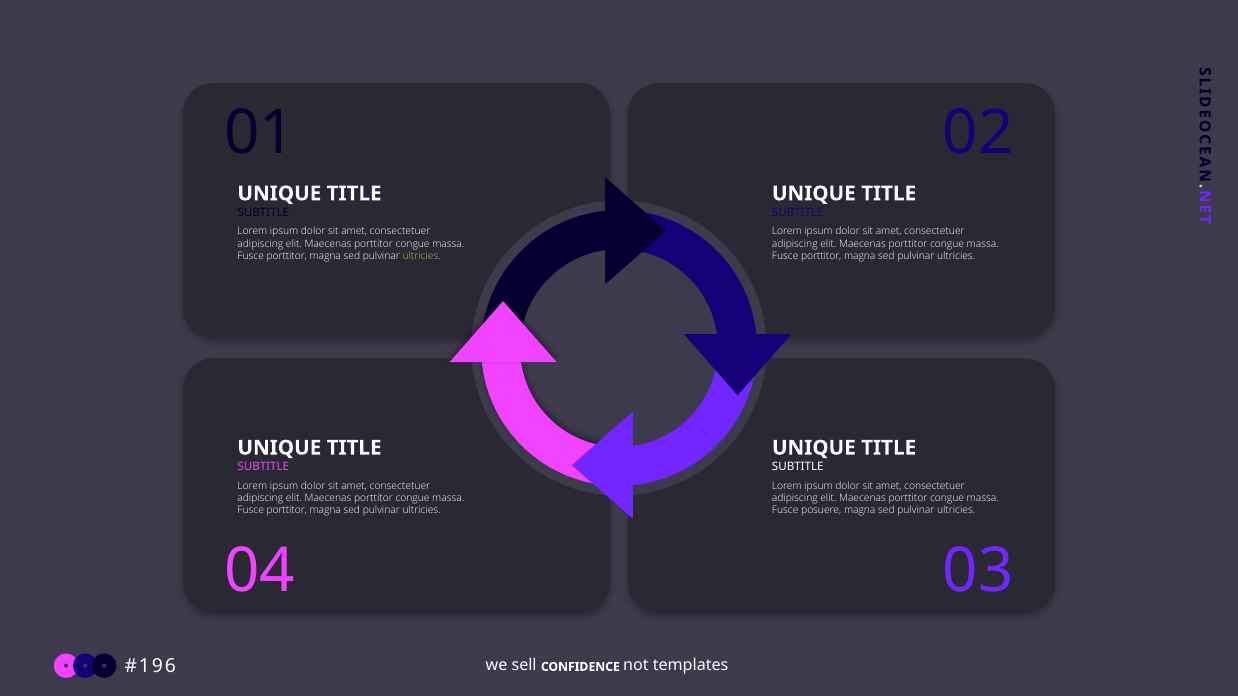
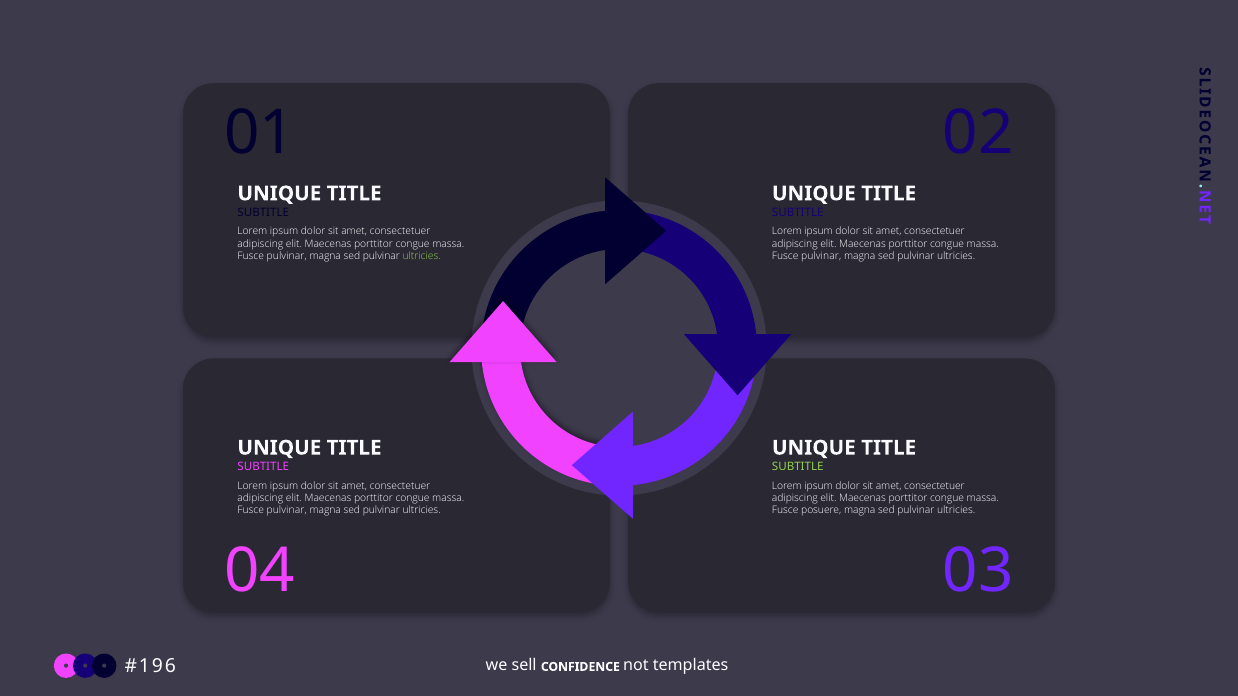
porttitor at (287, 256): porttitor -> pulvinar
porttitor at (821, 256): porttitor -> pulvinar
SUBTITLE at (798, 467) colour: white -> light green
porttitor at (287, 511): porttitor -> pulvinar
